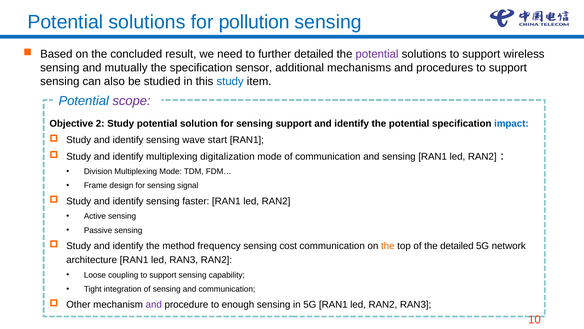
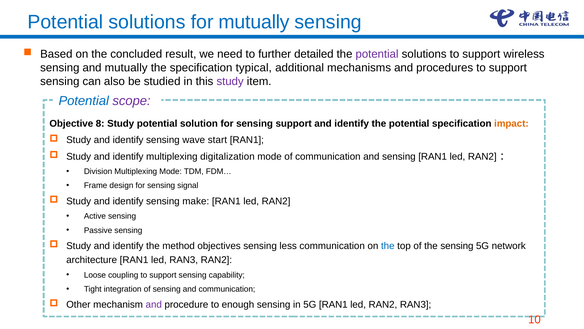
for pollution: pollution -> mutually
sensor: sensor -> typical
study at (230, 81) colour: blue -> purple
2: 2 -> 8
impact colour: blue -> orange
faster: faster -> make
frequency: frequency -> objectives
cost: cost -> less
the at (388, 246) colour: orange -> blue
the detailed: detailed -> sensing
